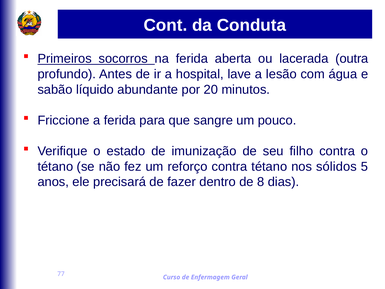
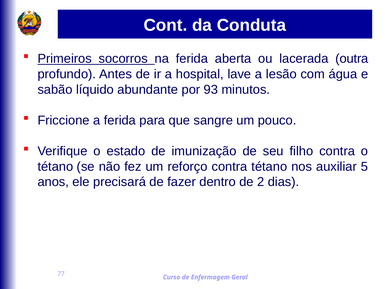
20: 20 -> 93
sólidos: sólidos -> auxiliar
8: 8 -> 2
